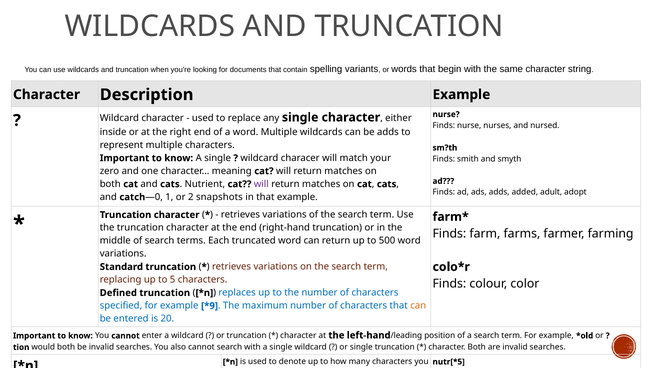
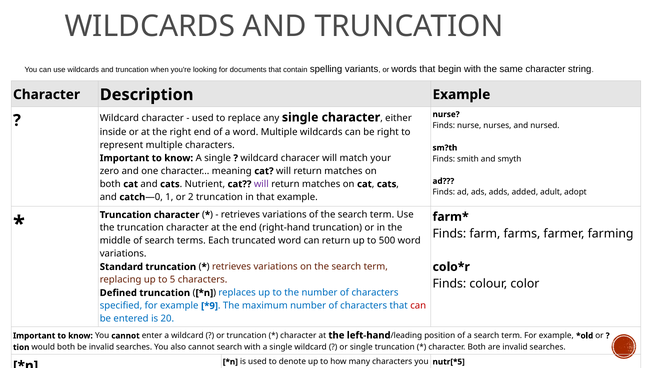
be adds: adds -> right
2 snapshots: snapshots -> truncation
can at (418, 306) colour: orange -> red
